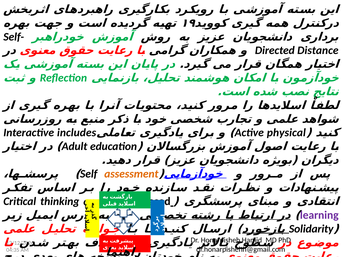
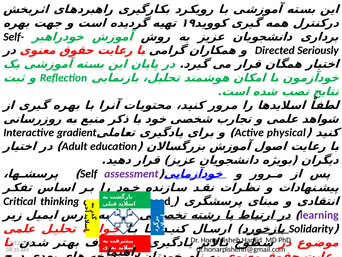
Distance: Distance -> Seriously
includes: includes -> gradient
assessment colour: orange -> purple
